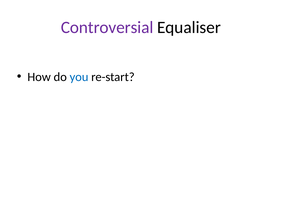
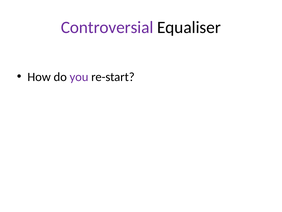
you colour: blue -> purple
